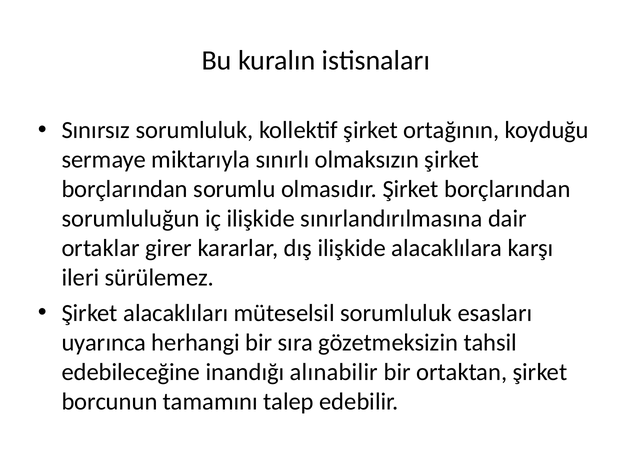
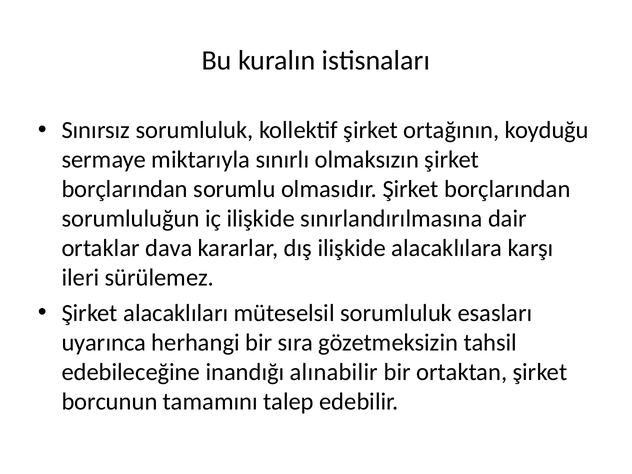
girer: girer -> dava
